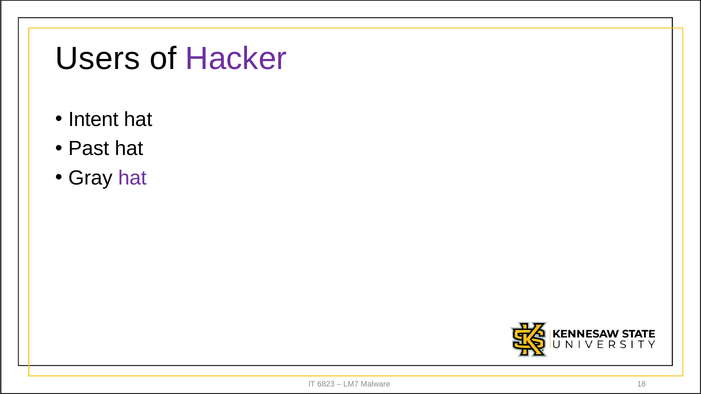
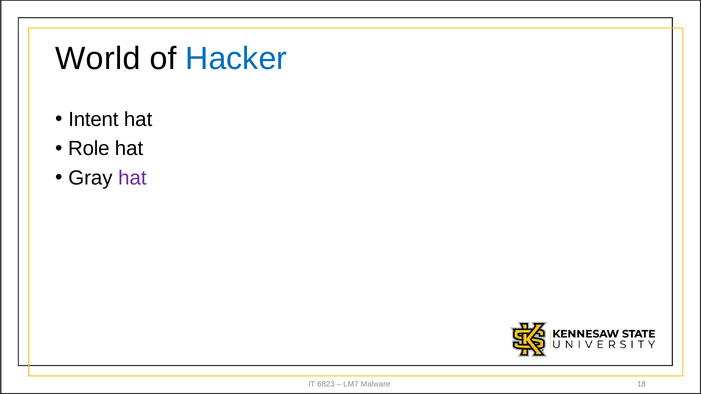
Users: Users -> World
Hacker colour: purple -> blue
Past: Past -> Role
